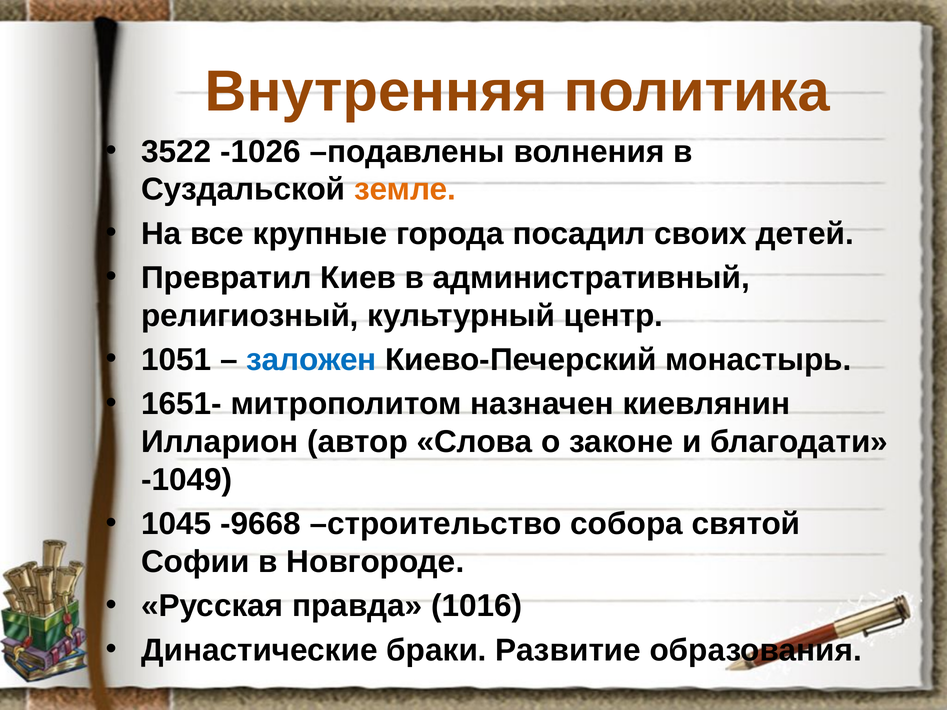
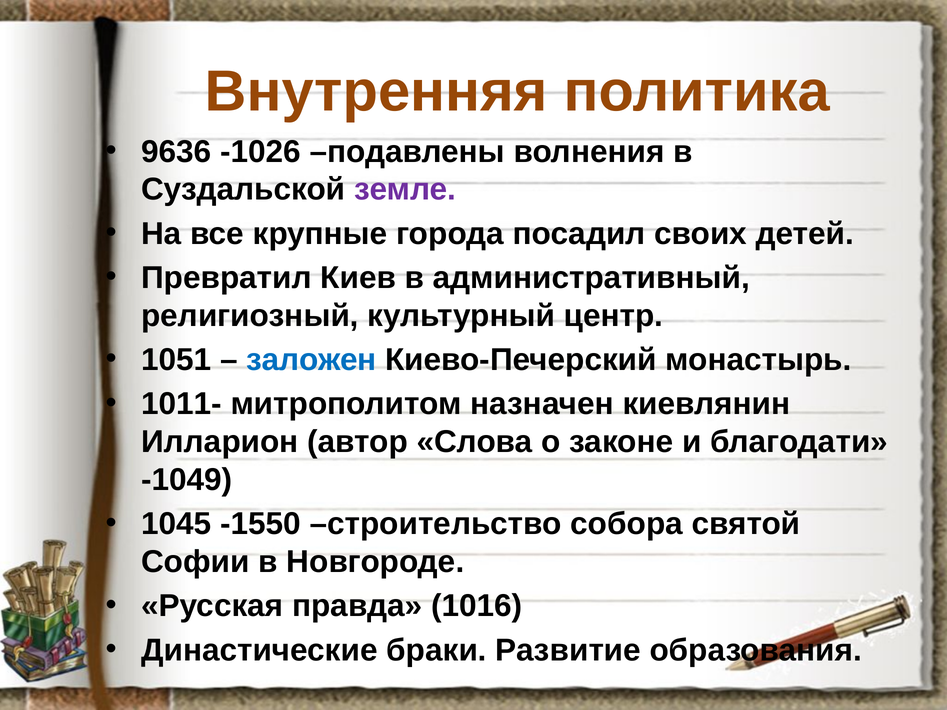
3522: 3522 -> 9636
земле colour: orange -> purple
1651-: 1651- -> 1011-
-9668: -9668 -> -1550
